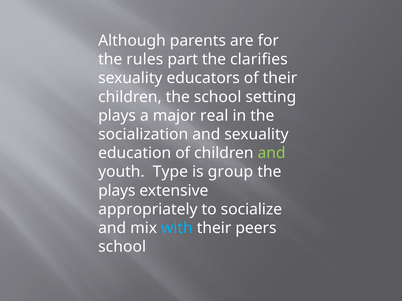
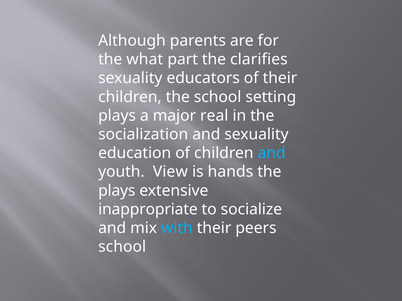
rules: rules -> what
and at (272, 153) colour: light green -> light blue
Type: Type -> View
group: group -> hands
appropriately: appropriately -> inappropriate
